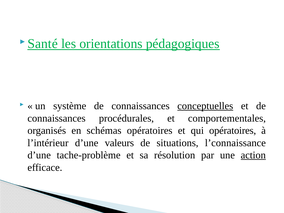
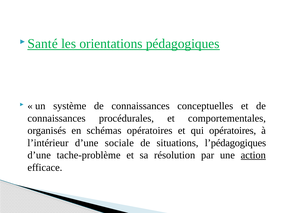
conceptuelles underline: present -> none
valeurs: valeurs -> sociale
l’connaissance: l’connaissance -> l’pédagogiques
